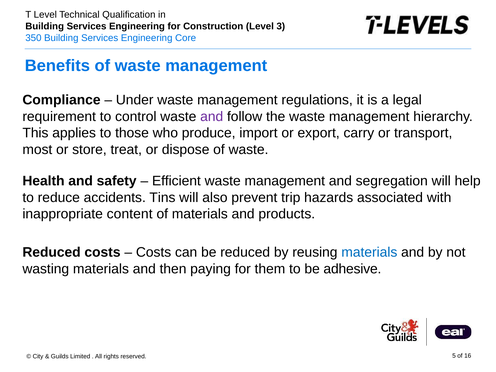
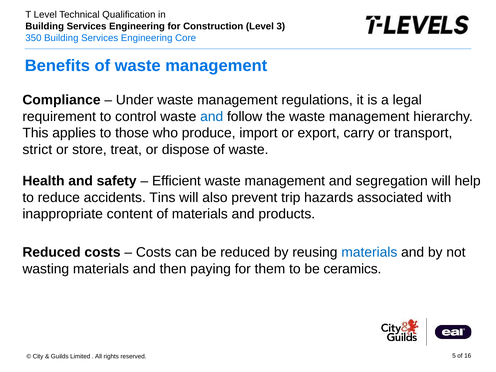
and at (212, 117) colour: purple -> blue
most: most -> strict
adhesive: adhesive -> ceramics
